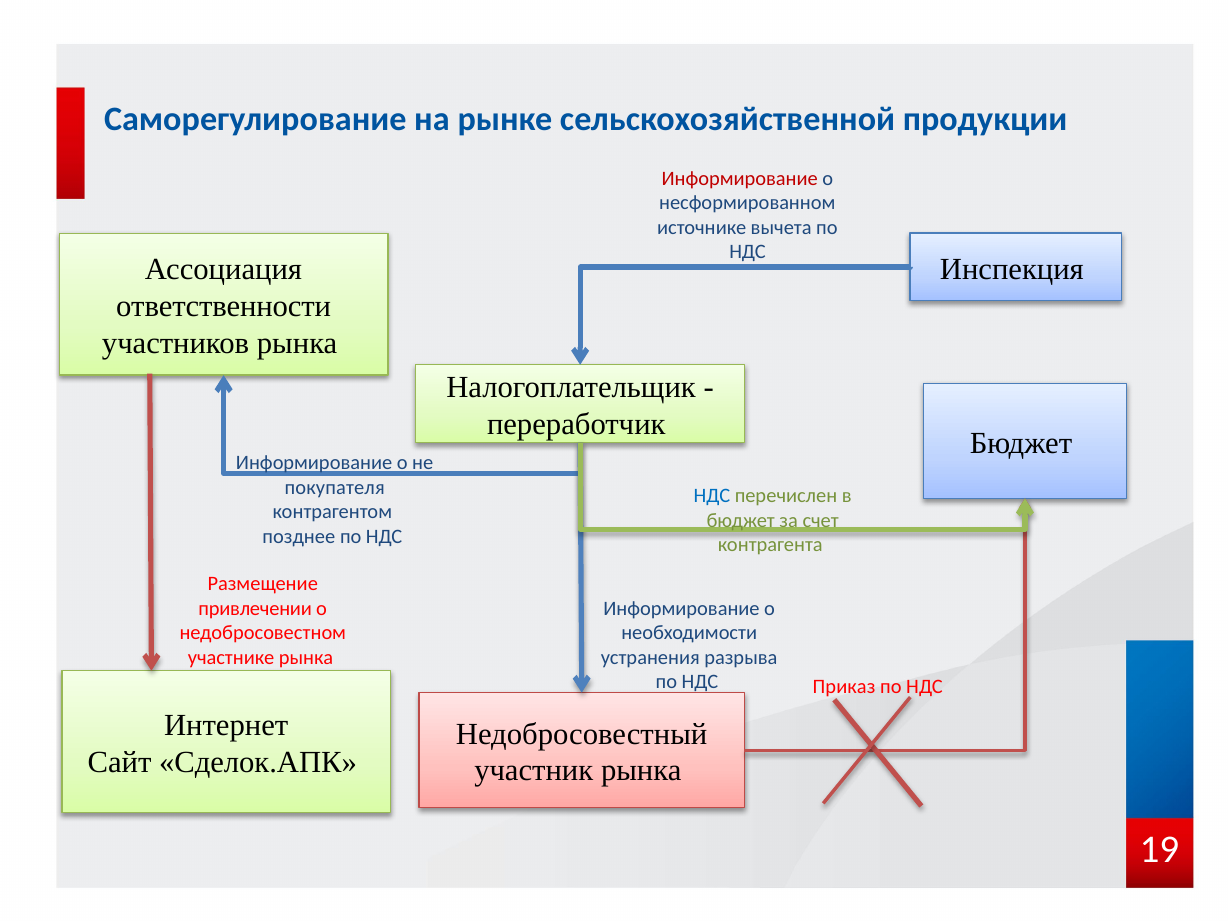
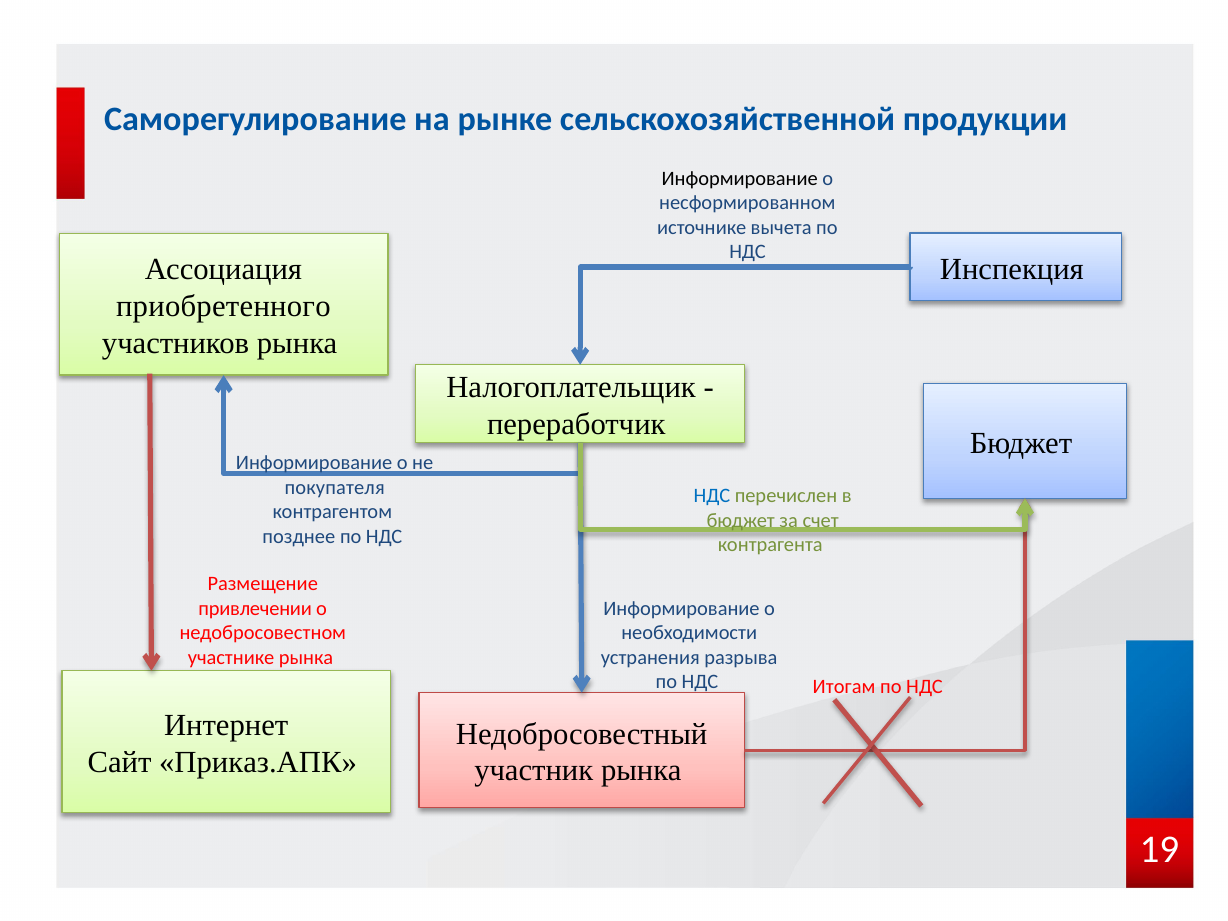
Информирование at (740, 178) colour: red -> black
ответственности: ответственности -> приобретенного
Приказ: Приказ -> Итогам
Сделок.АПК: Сделок.АПК -> Приказ.АПК
